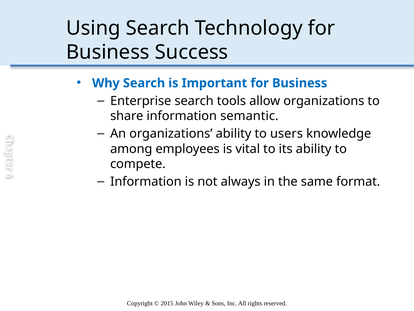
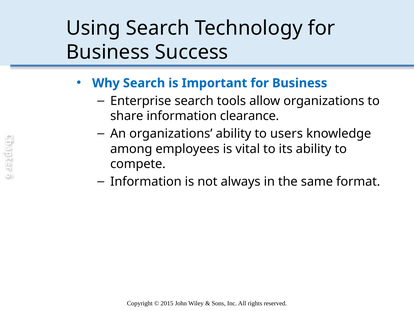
semantic: semantic -> clearance
